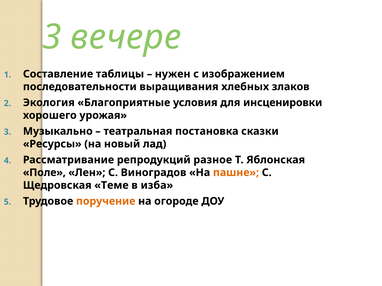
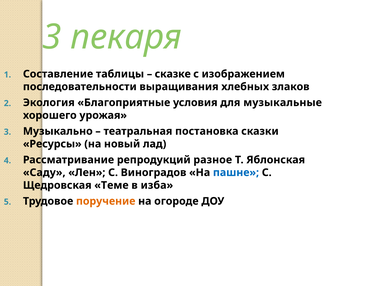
вечере: вечере -> пекаря
нужен: нужен -> сказке
инсценировки: инсценировки -> музыкальные
Поле: Поле -> Саду
пашне colour: orange -> blue
